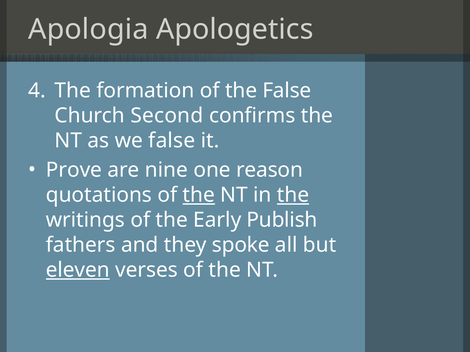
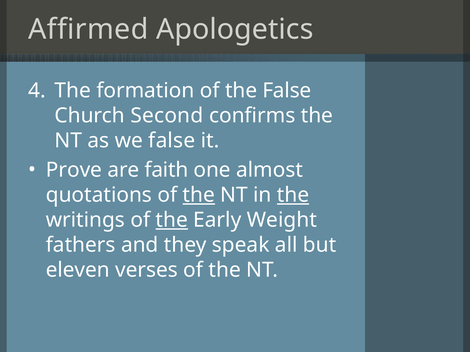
Apologia: Apologia -> Affirmed
nine: nine -> faith
reason: reason -> almost
the at (172, 220) underline: none -> present
Publish: Publish -> Weight
spoke: spoke -> speak
eleven underline: present -> none
